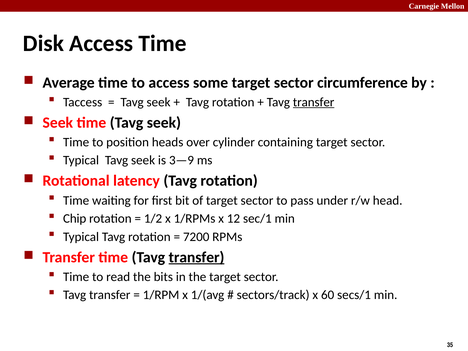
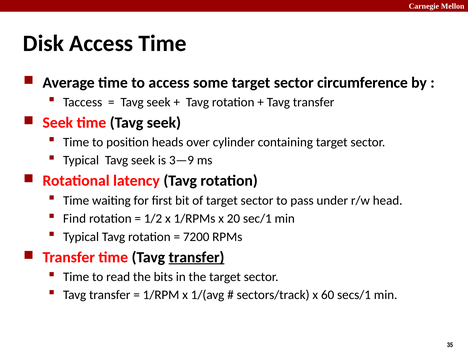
transfer at (314, 102) underline: present -> none
Chip: Chip -> Find
12: 12 -> 20
